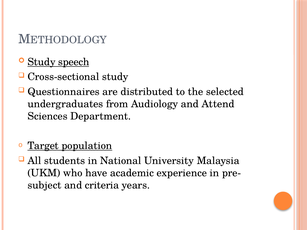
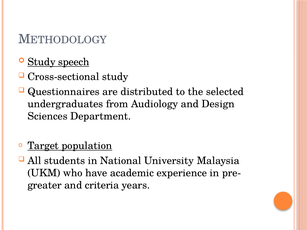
Attend: Attend -> Design
subject: subject -> greater
